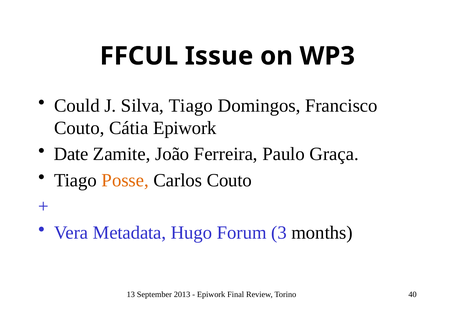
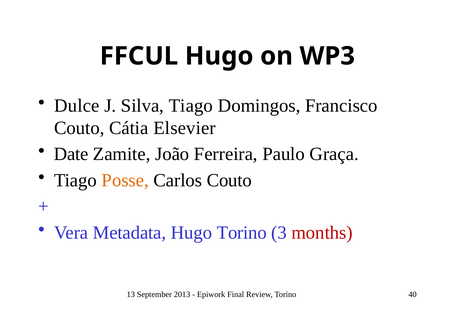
FFCUL Issue: Issue -> Hugo
Could: Could -> Dulce
Cátia Epiwork: Epiwork -> Elsevier
Hugo Forum: Forum -> Torino
months colour: black -> red
